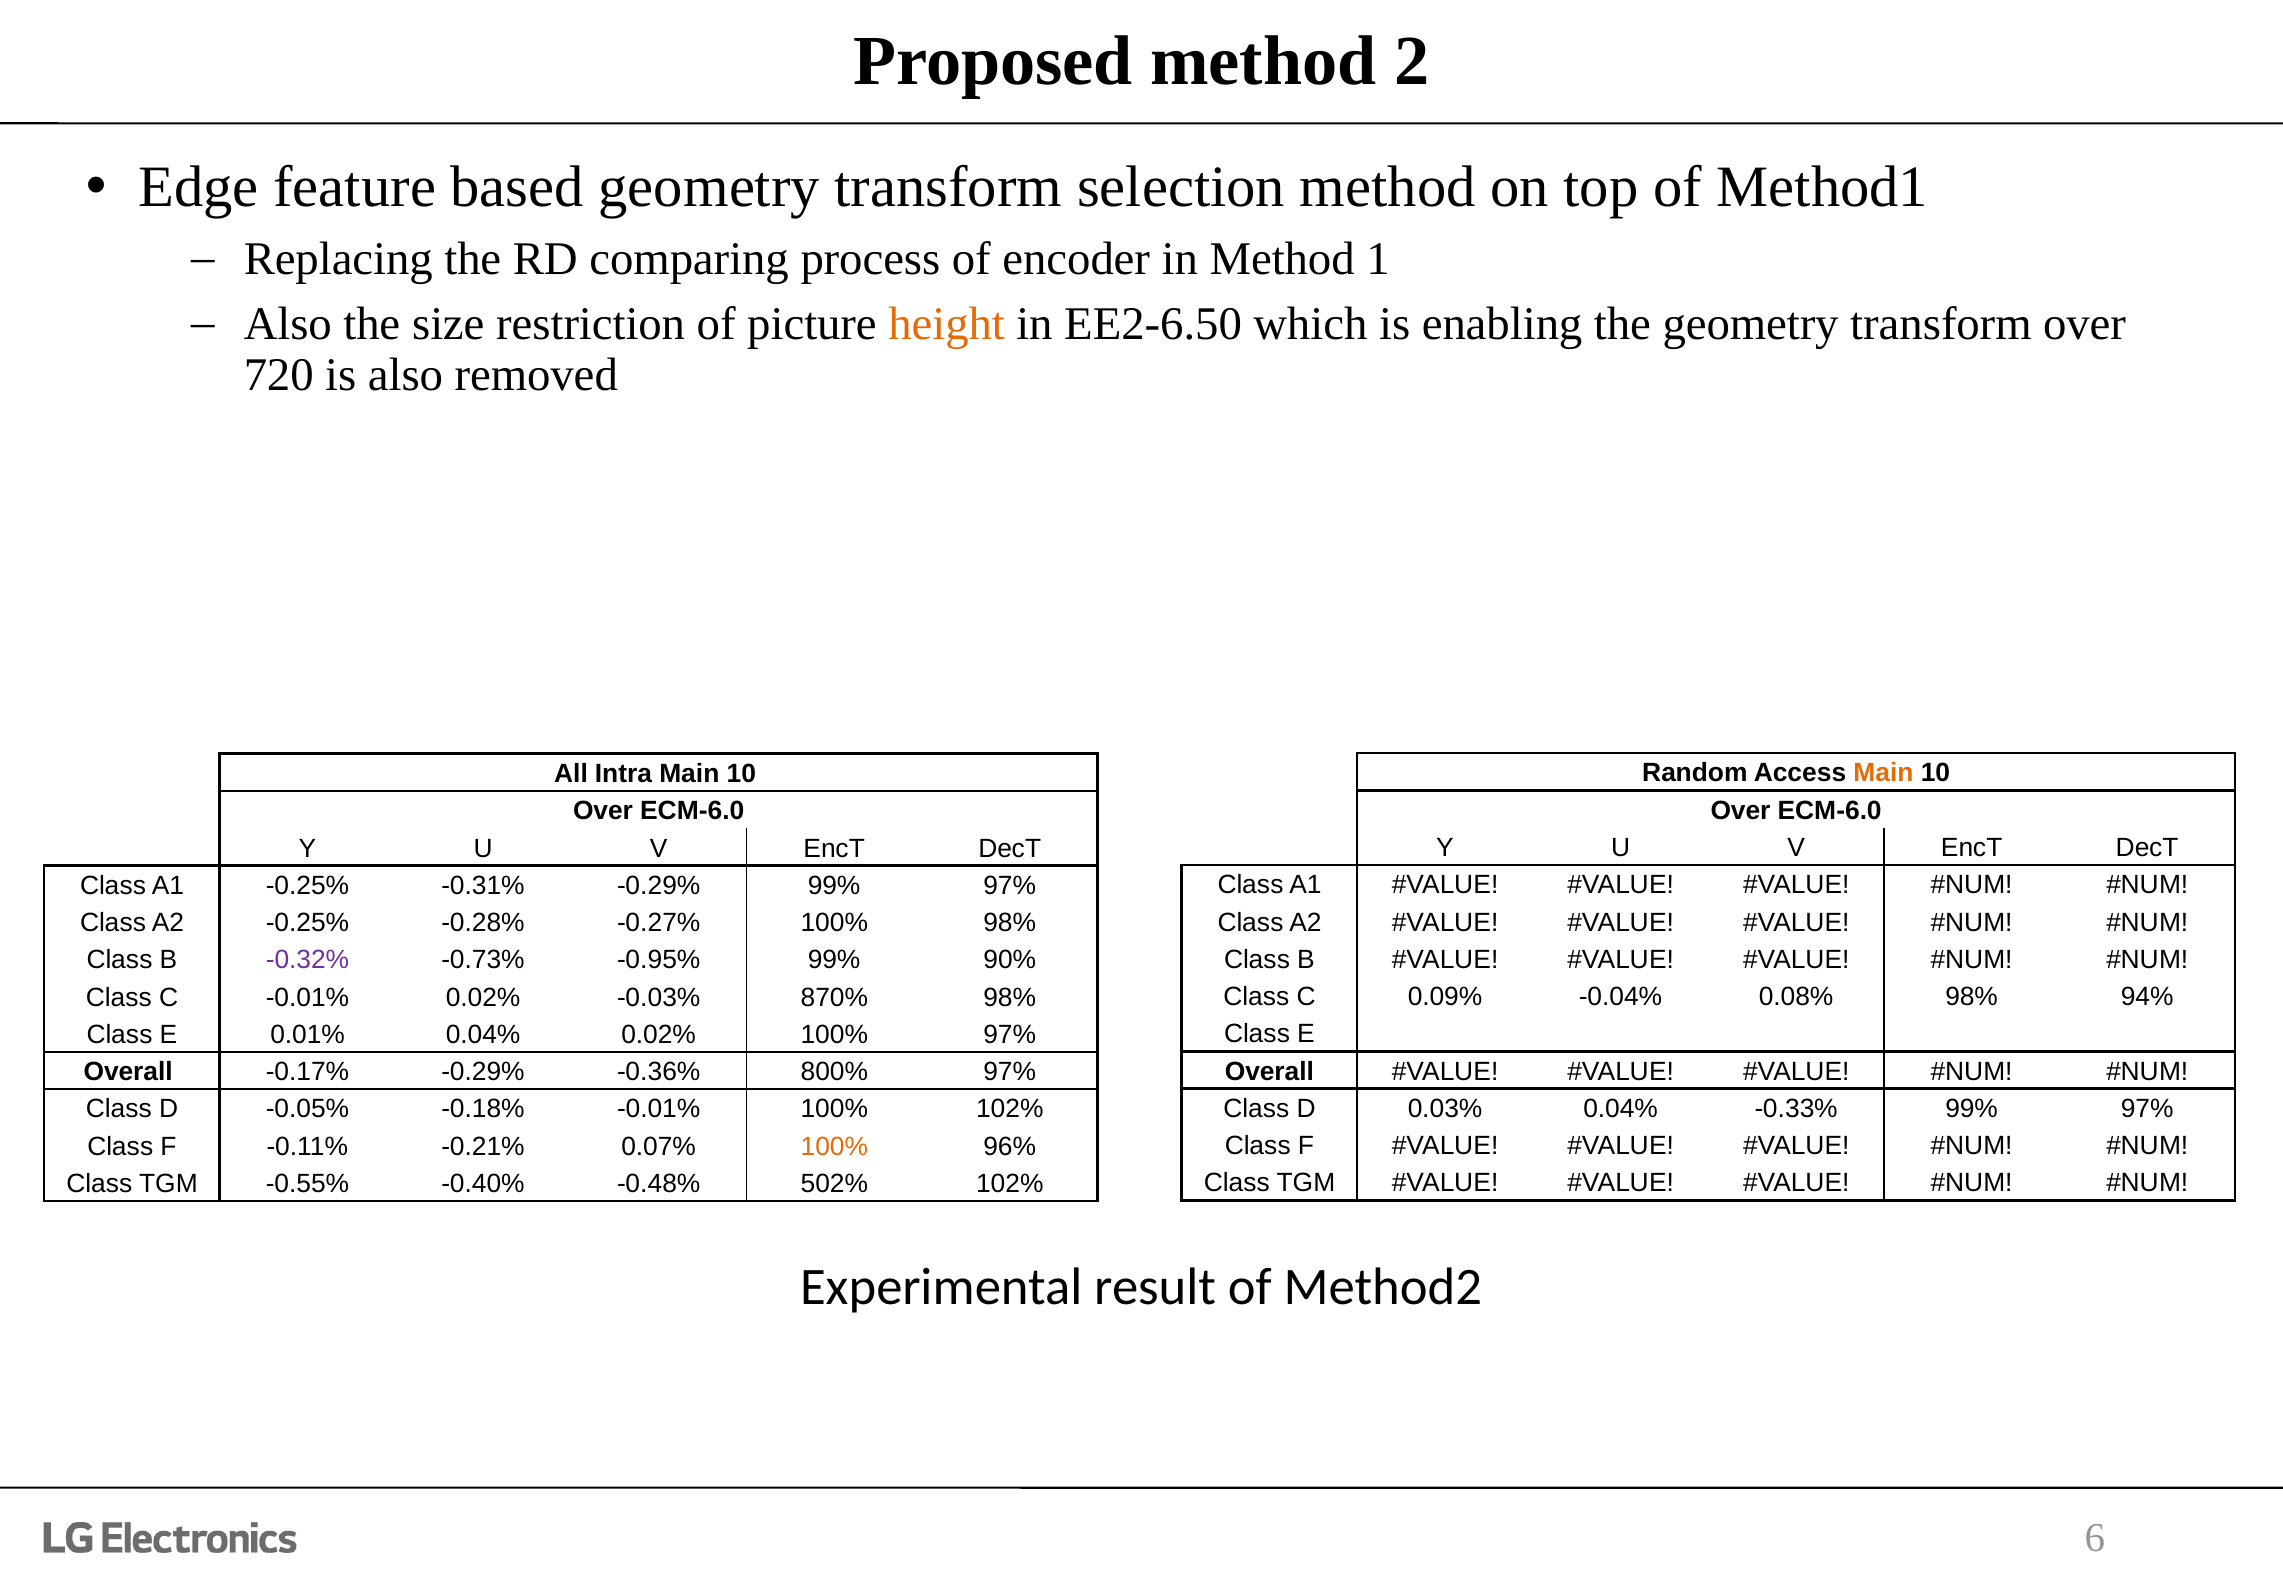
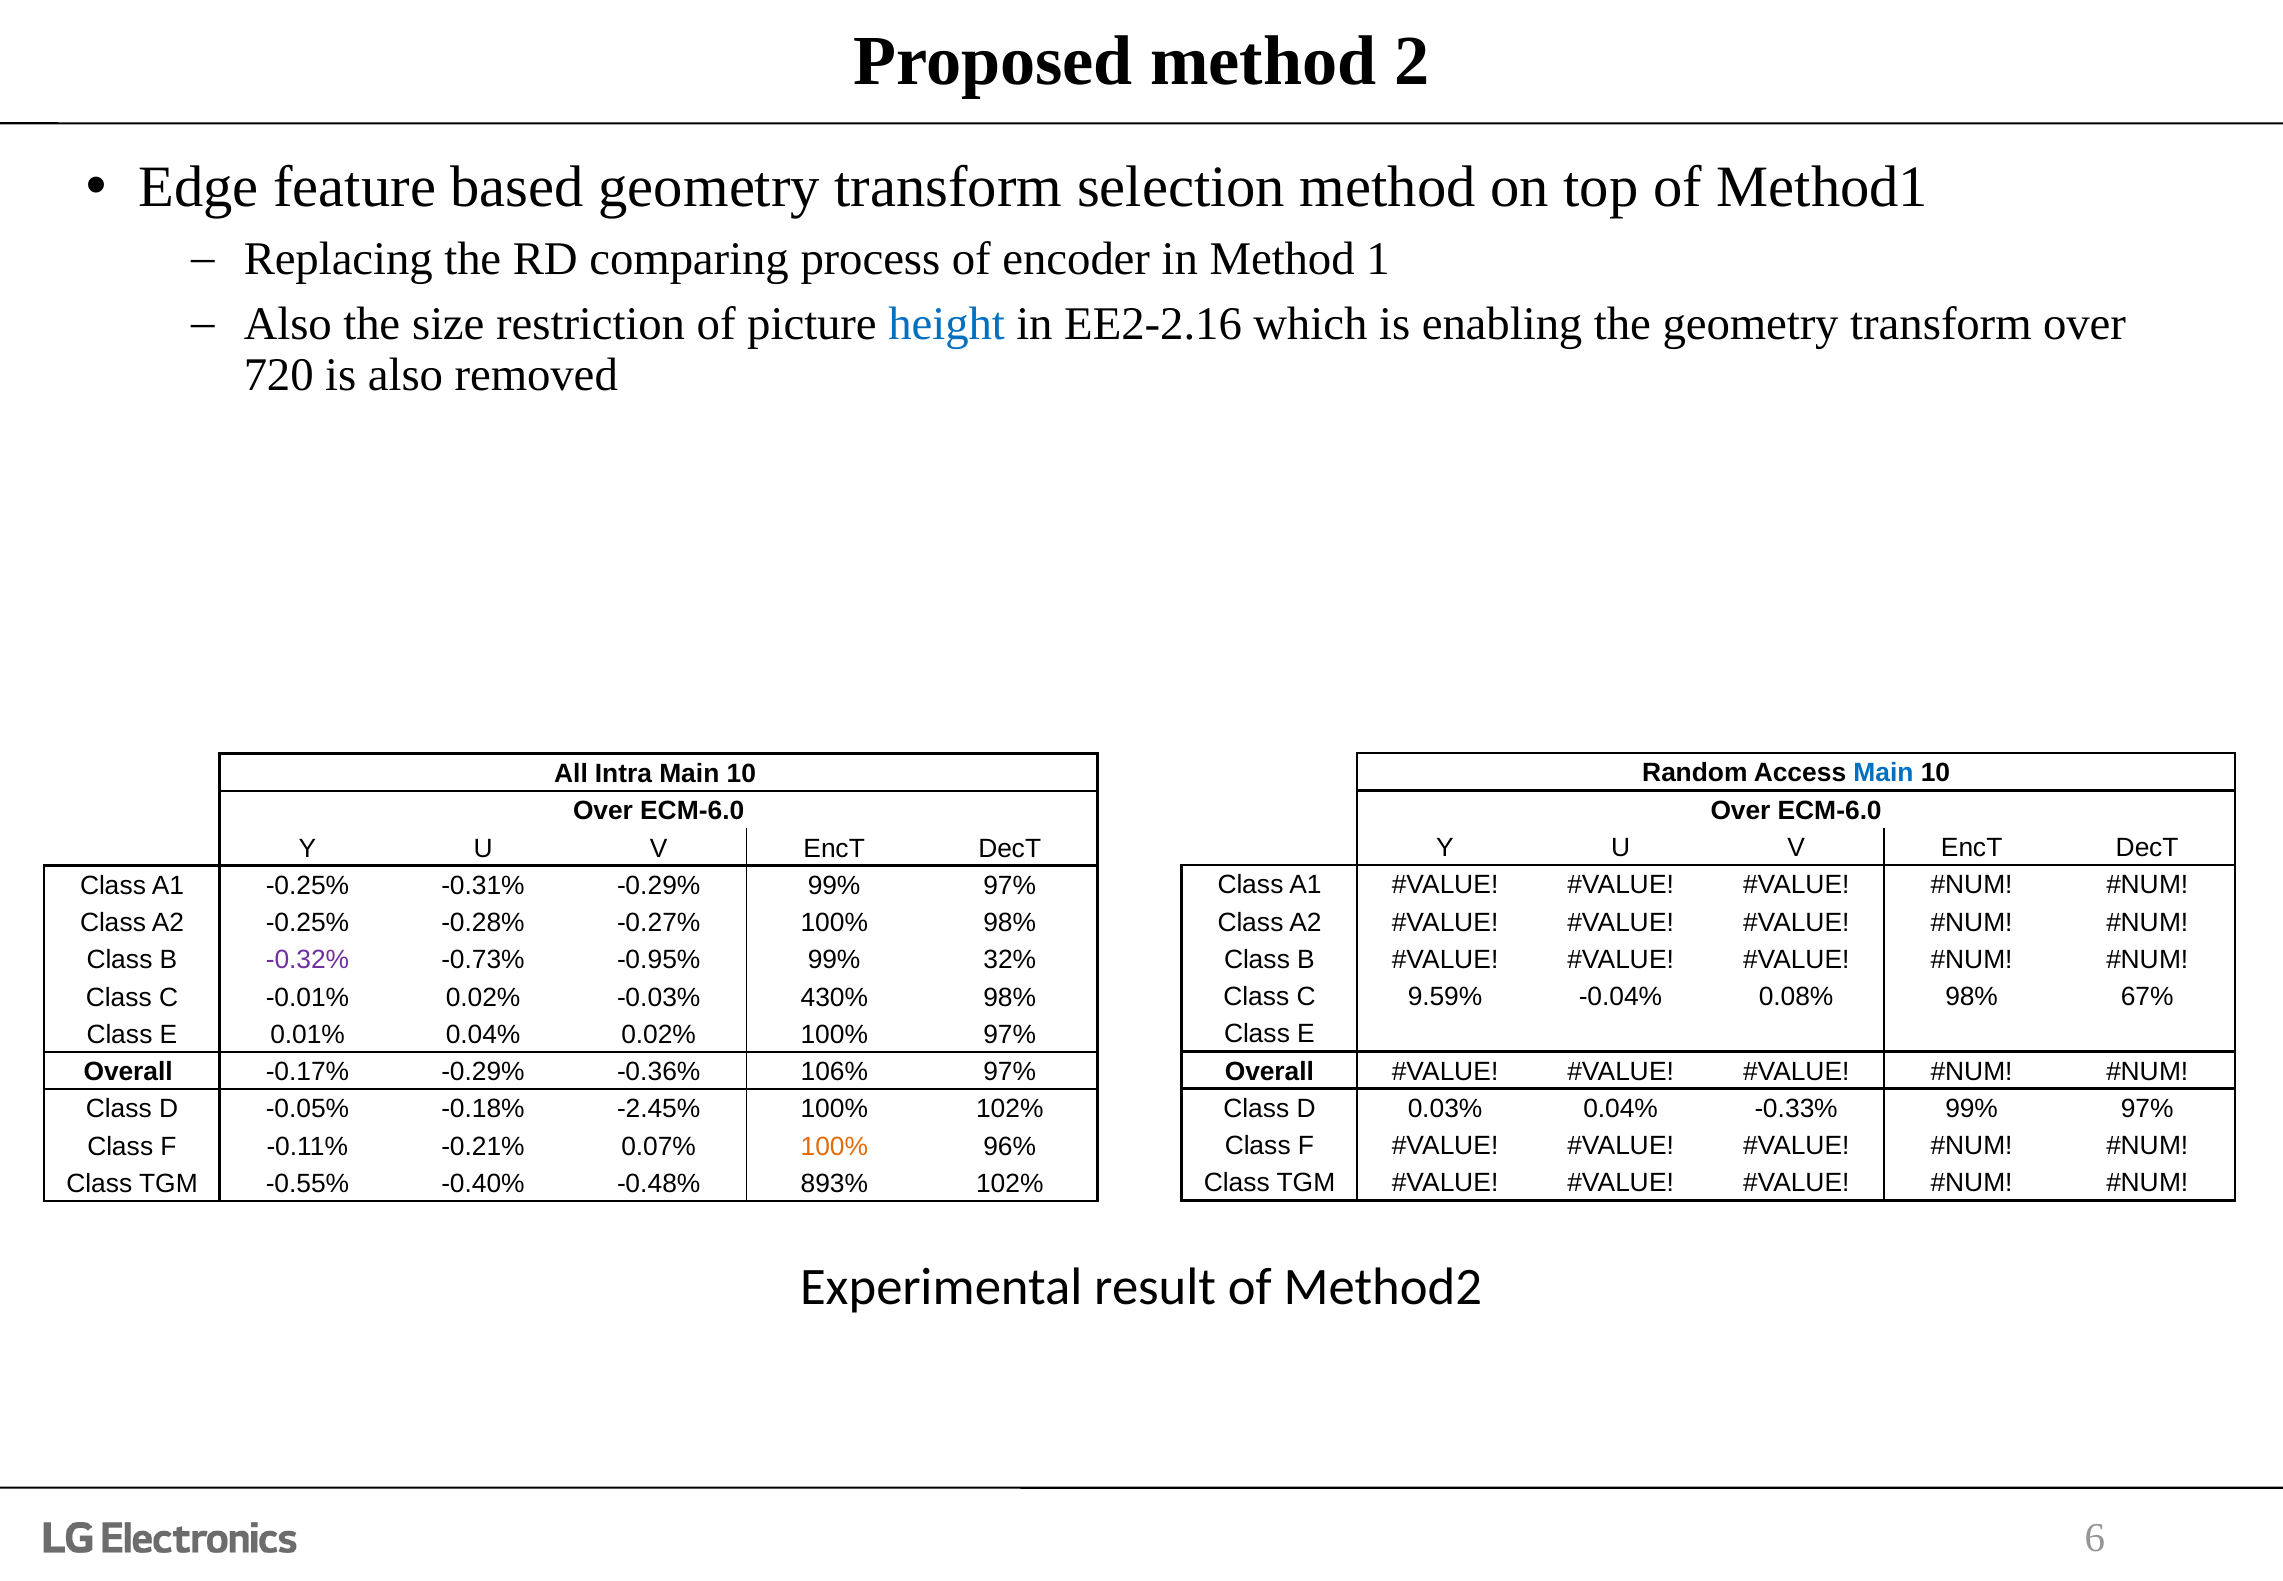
height colour: orange -> blue
EE2-6.50: EE2-6.50 -> EE2-2.16
Main at (1883, 773) colour: orange -> blue
90%: 90% -> 32%
0.09%: 0.09% -> 9.59%
94%: 94% -> 67%
870%: 870% -> 430%
800%: 800% -> 106%
-0.18% -0.01%: -0.01% -> -2.45%
502%: 502% -> 893%
